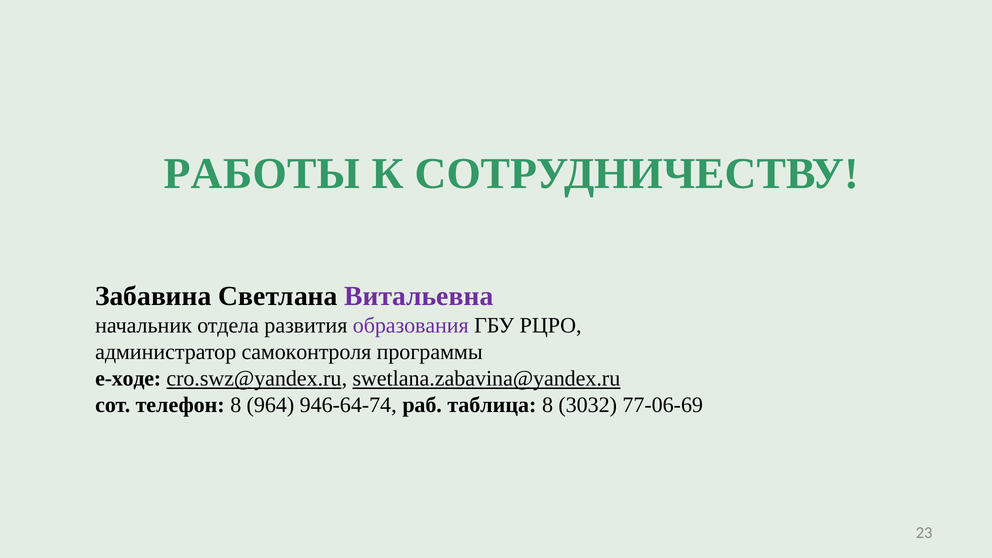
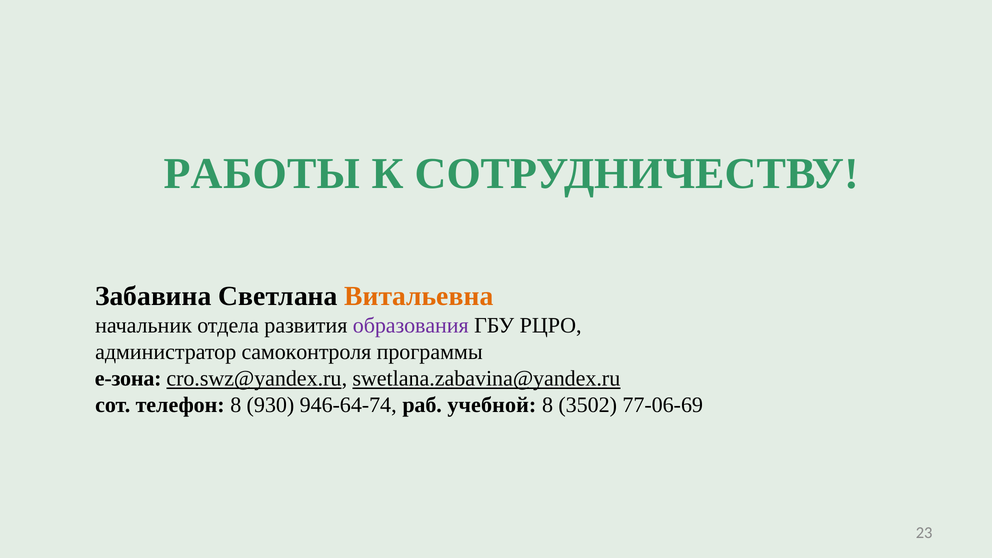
Витальевна colour: purple -> orange
e-ходе: e-ходе -> e-зона
964: 964 -> 930
таблица: таблица -> учебной
3032: 3032 -> 3502
